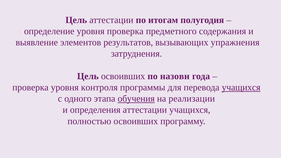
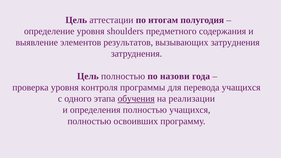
уровня проверка: проверка -> shoulders
вызывающих упражнения: упражнения -> затруднения
Цель освоивших: освоивших -> полностью
учащихся at (241, 87) underline: present -> none
определения аттестации: аттестации -> полностью
